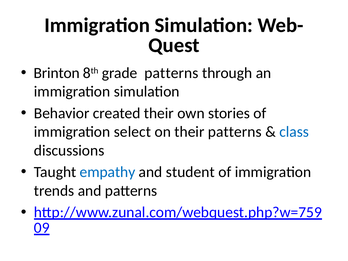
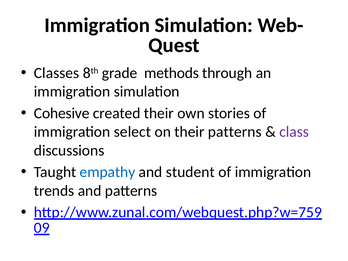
Brinton: Brinton -> Classes
grade patterns: patterns -> methods
Behavior: Behavior -> Cohesive
class colour: blue -> purple
